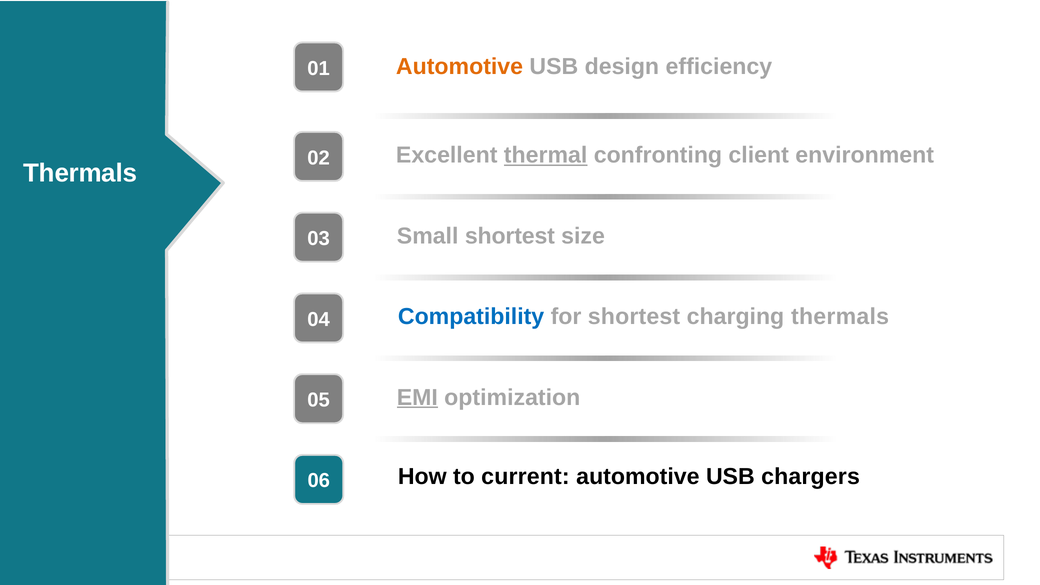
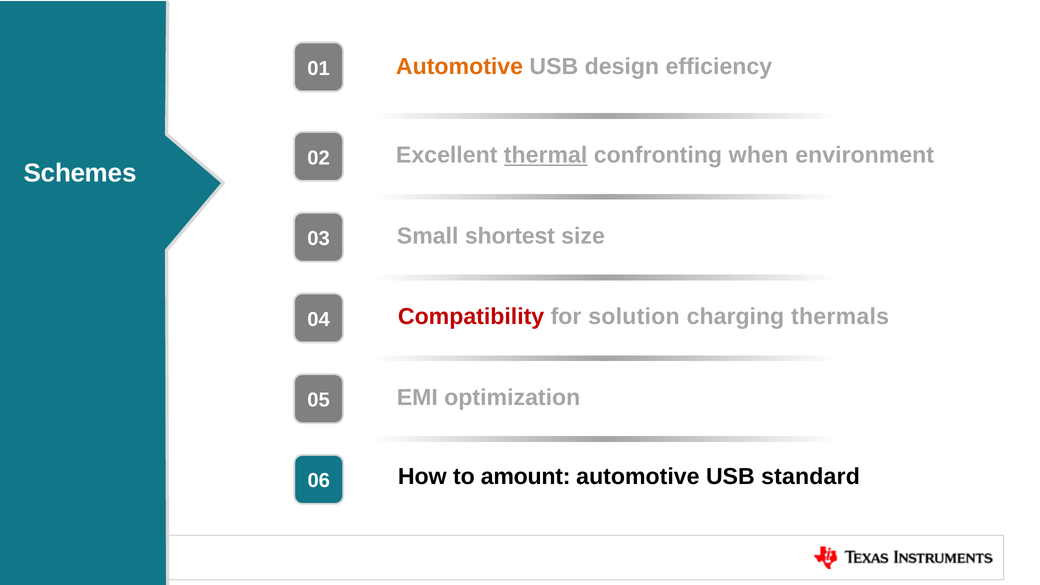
client: client -> when
Thermals at (80, 173): Thermals -> Schemes
Compatibility colour: blue -> red
for shortest: shortest -> solution
EMI underline: present -> none
current: current -> amount
chargers: chargers -> standard
